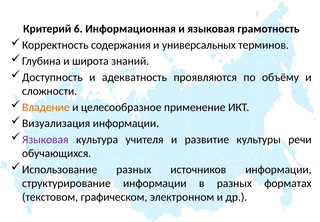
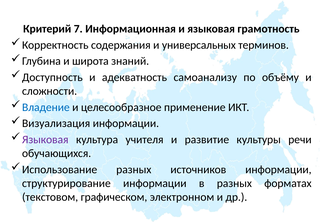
6: 6 -> 7
проявляются: проявляются -> самоанализу
Владение colour: orange -> blue
